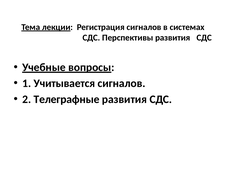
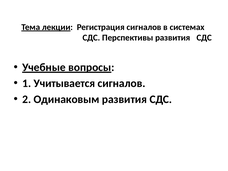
Телеграфные: Телеграфные -> Одинаковым
